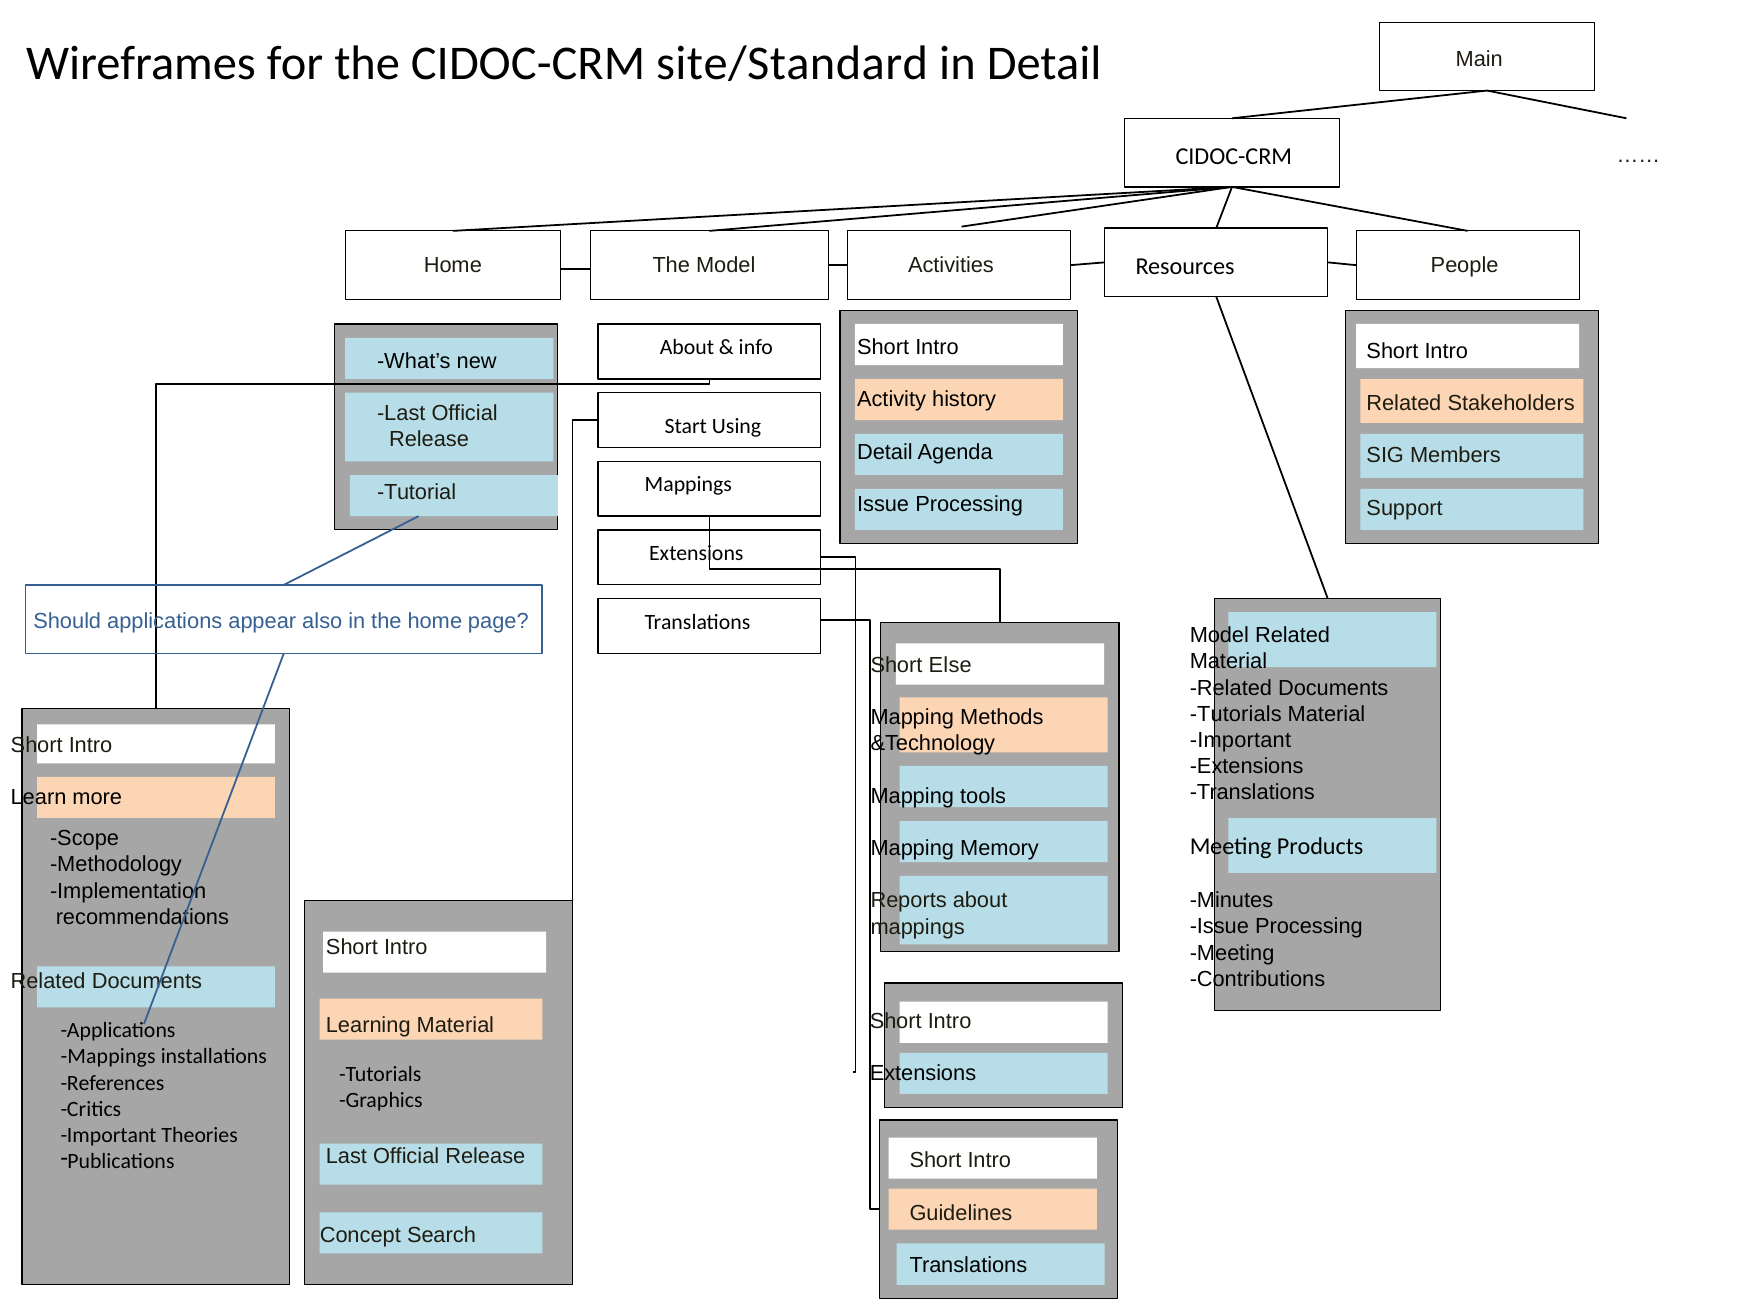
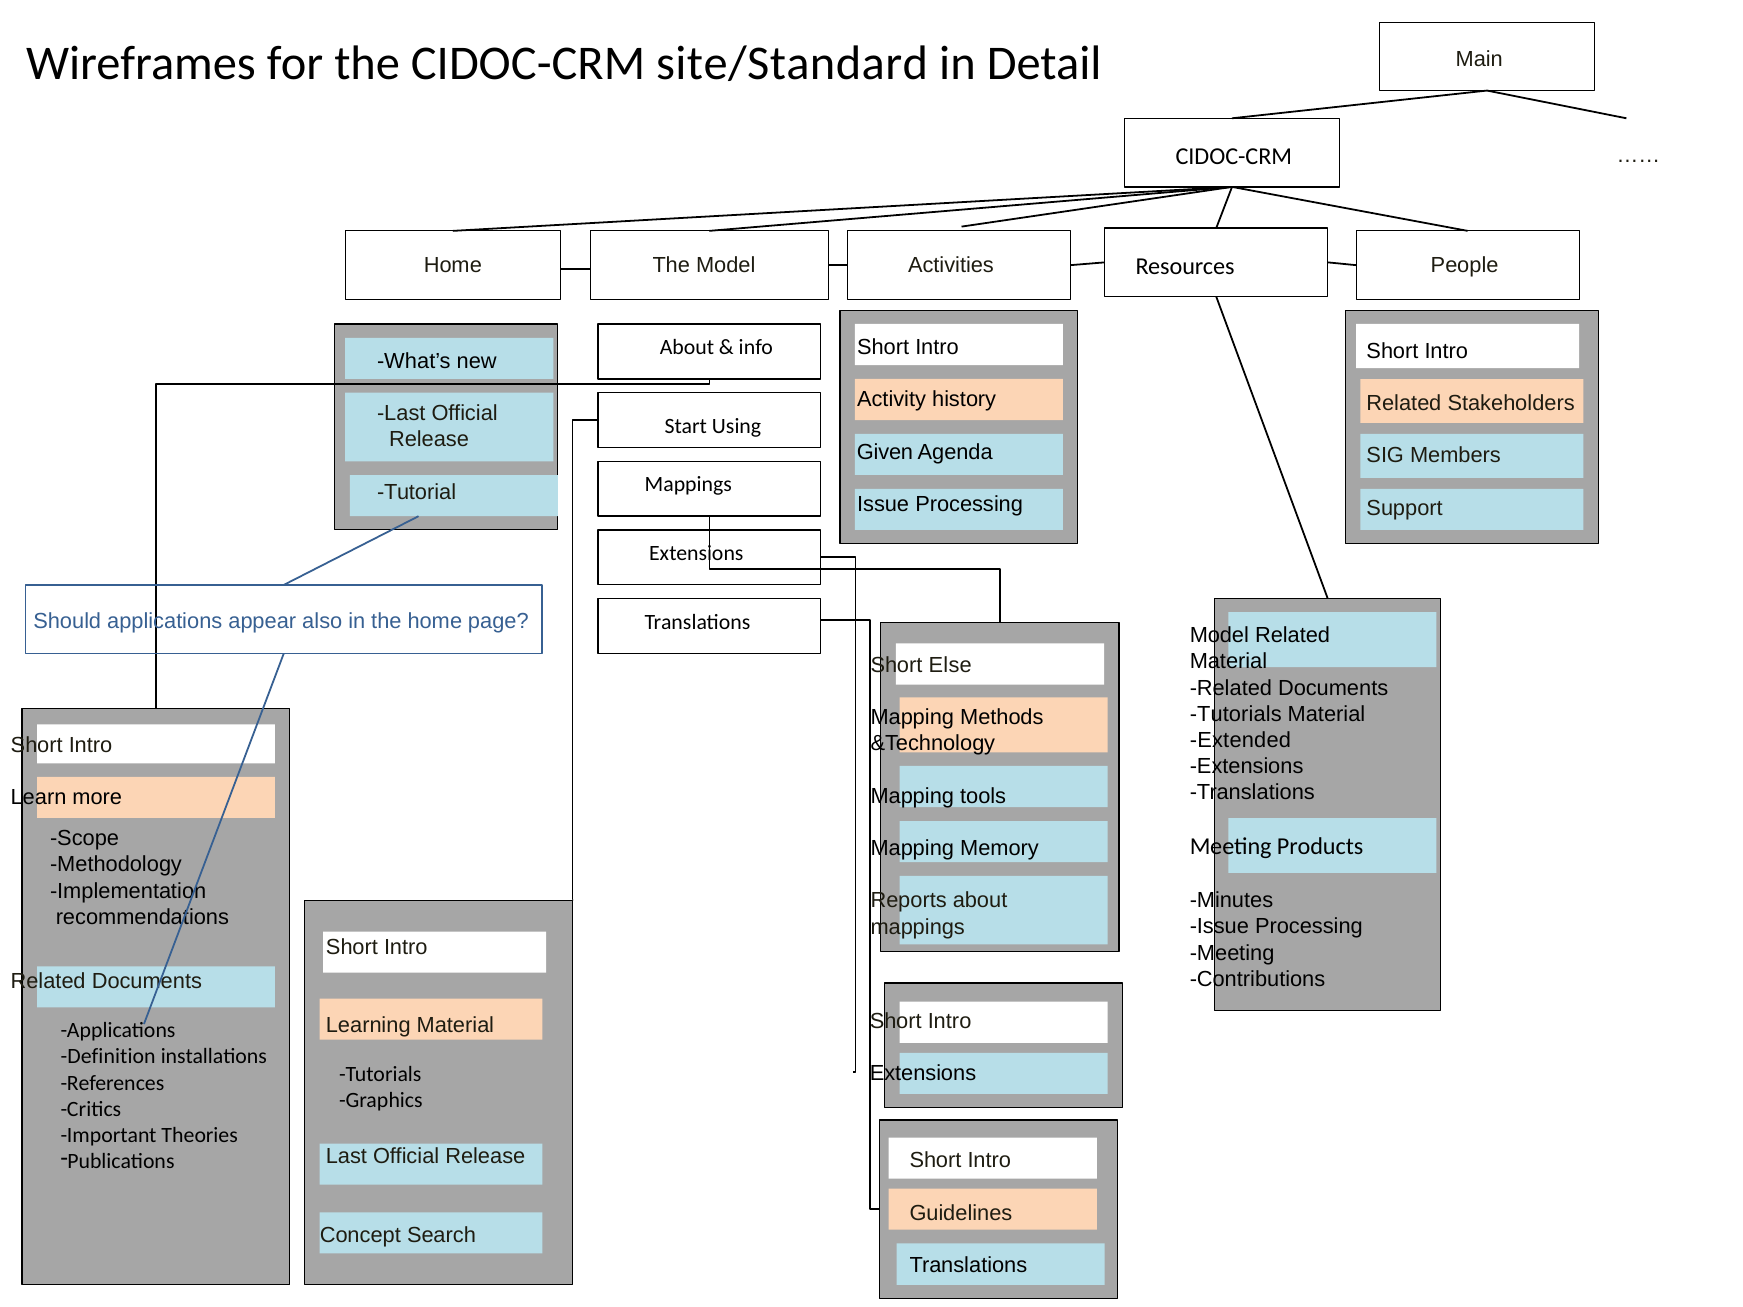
Detail at (885, 452): Detail -> Given
Important at (1240, 740): Important -> Extended
Mappings at (108, 1057): Mappings -> Definition
